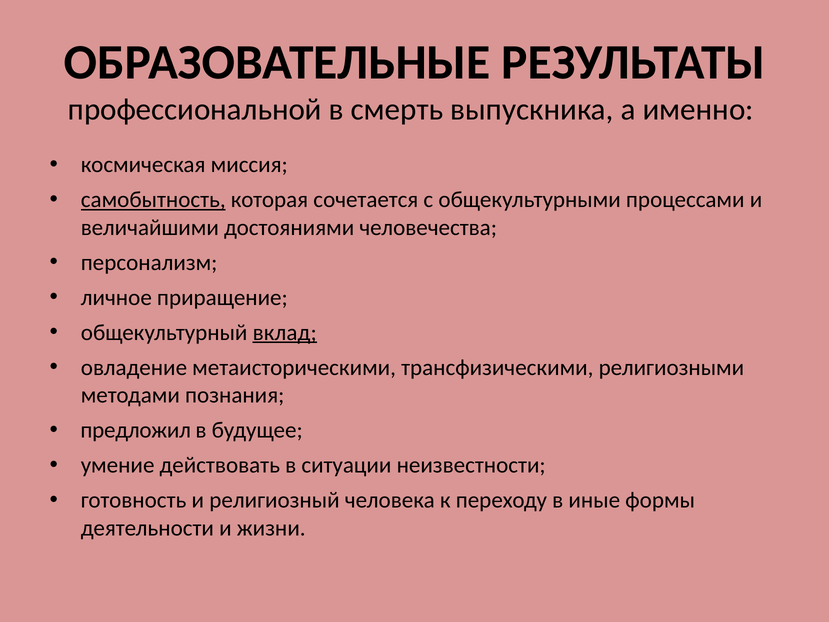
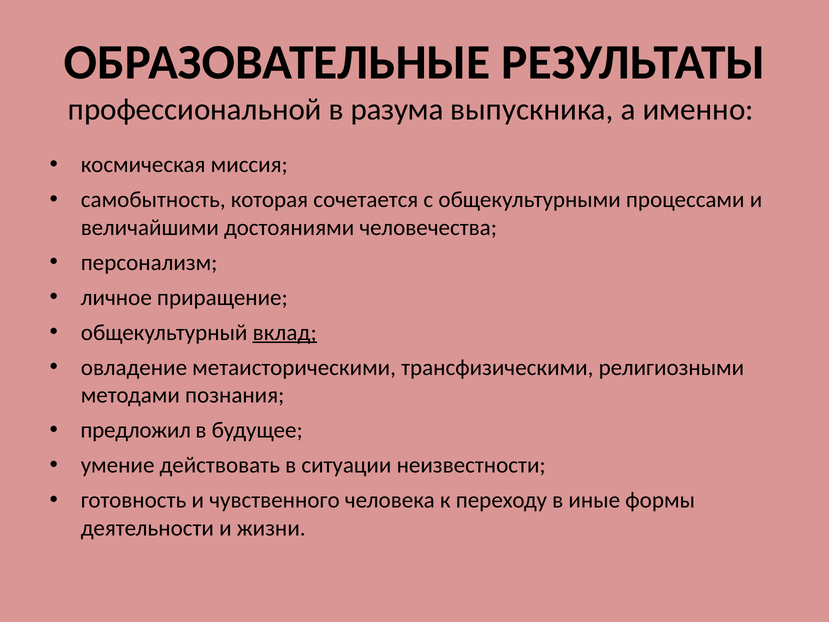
смерть: смерть -> разума
самобытность underline: present -> none
религиозный: религиозный -> чувственного
